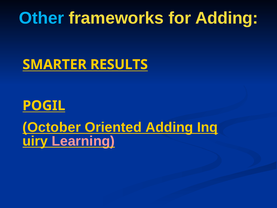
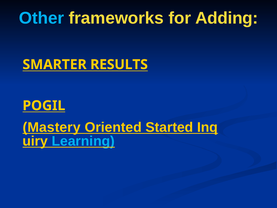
October: October -> Mastery
Oriented Adding: Adding -> Started
Learning colour: pink -> light blue
